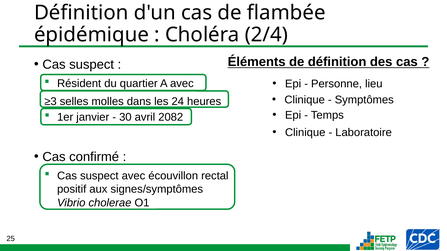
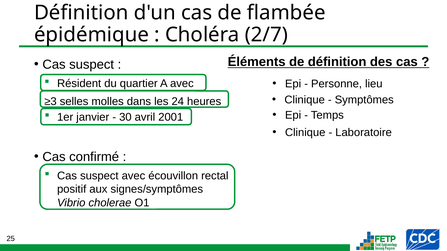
2/4: 2/4 -> 2/7
2082: 2082 -> 2001
